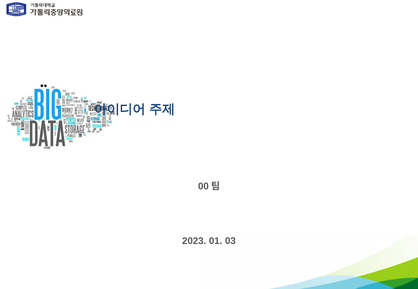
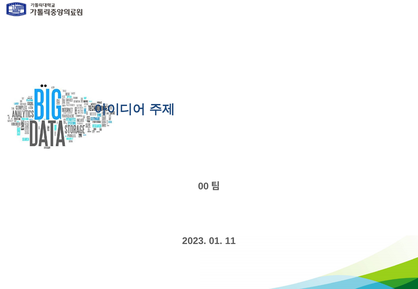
03: 03 -> 11
